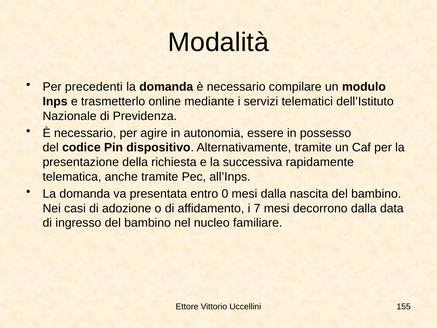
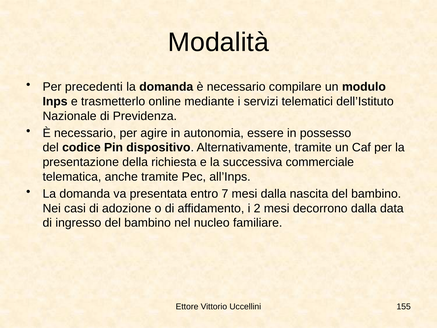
rapidamente: rapidamente -> commerciale
0: 0 -> 7
7: 7 -> 2
